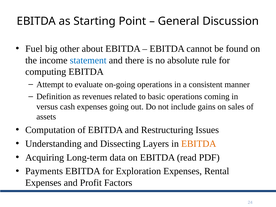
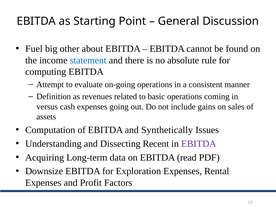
Restructuring: Restructuring -> Synthetically
Layers: Layers -> Recent
EBITDA at (199, 144) colour: orange -> purple
Payments: Payments -> Downsize
